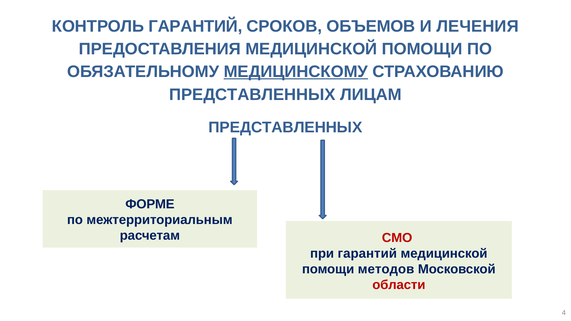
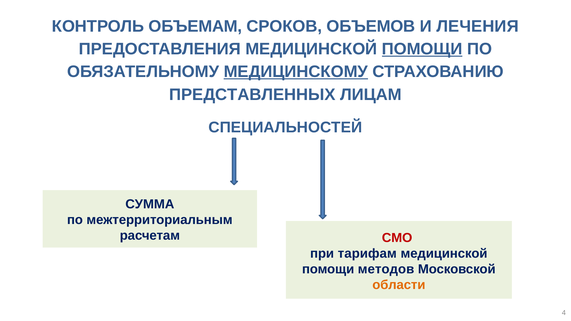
КОНТРОЛЬ ГАРАНТИЙ: ГАРАНТИЙ -> ОБЪЕМАМ
ПОМОЩИ at (422, 49) underline: none -> present
ПРЕДСТАВЛЕННЫХ at (285, 128): ПРЕДСТАВЛЕННЫХ -> СПЕЦИАЛЬНОСТЕЙ
ФОРМЕ: ФОРМЕ -> СУММА
при гарантий: гарантий -> тарифам
области colour: red -> orange
